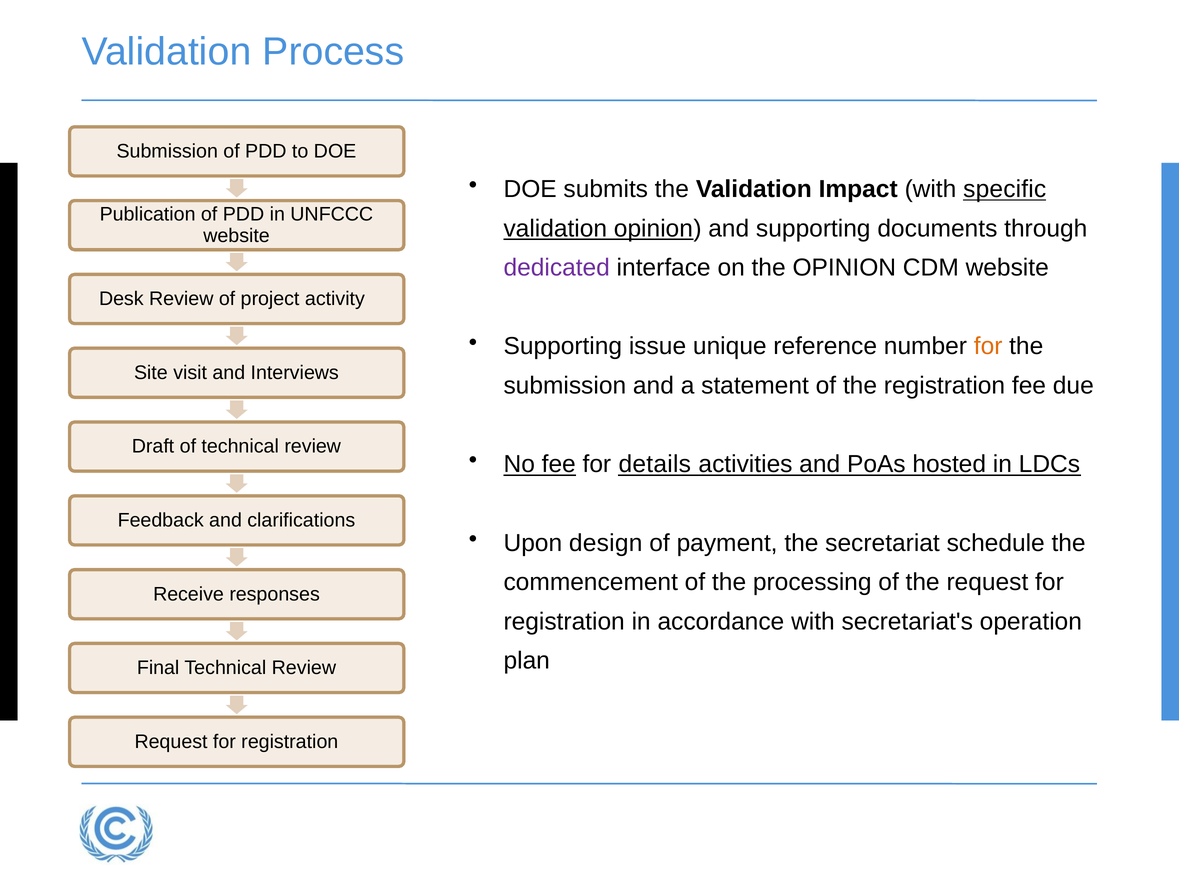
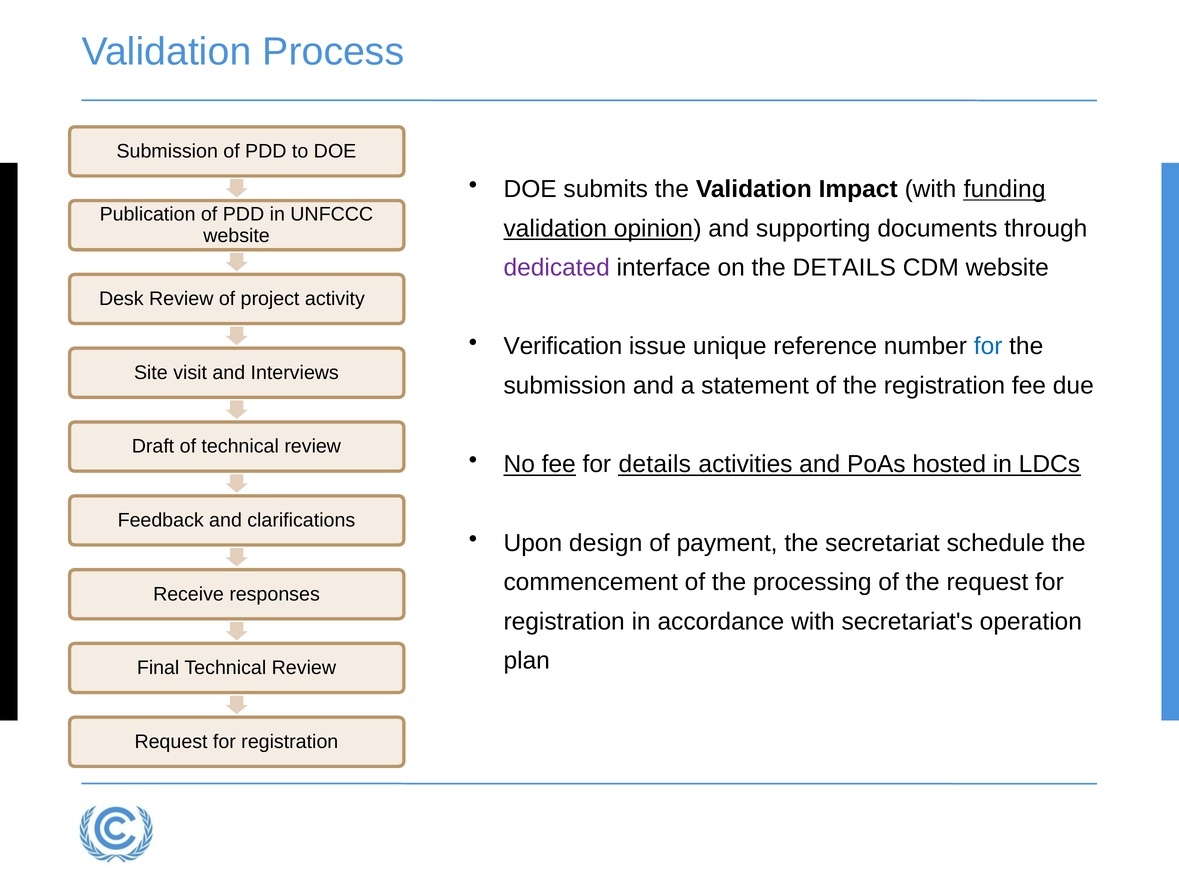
specific: specific -> funding
the OPINION: OPINION -> DETAILS
Supporting at (563, 346): Supporting -> Verification
for at (988, 346) colour: orange -> blue
